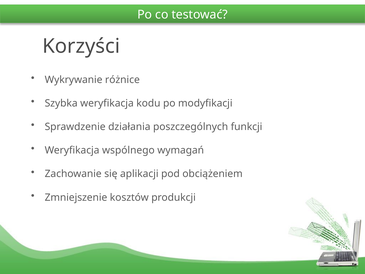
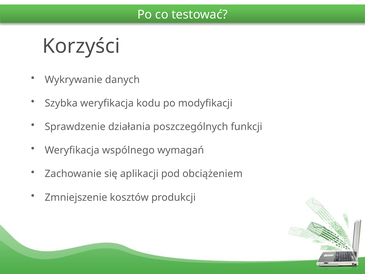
różnice: różnice -> danych
